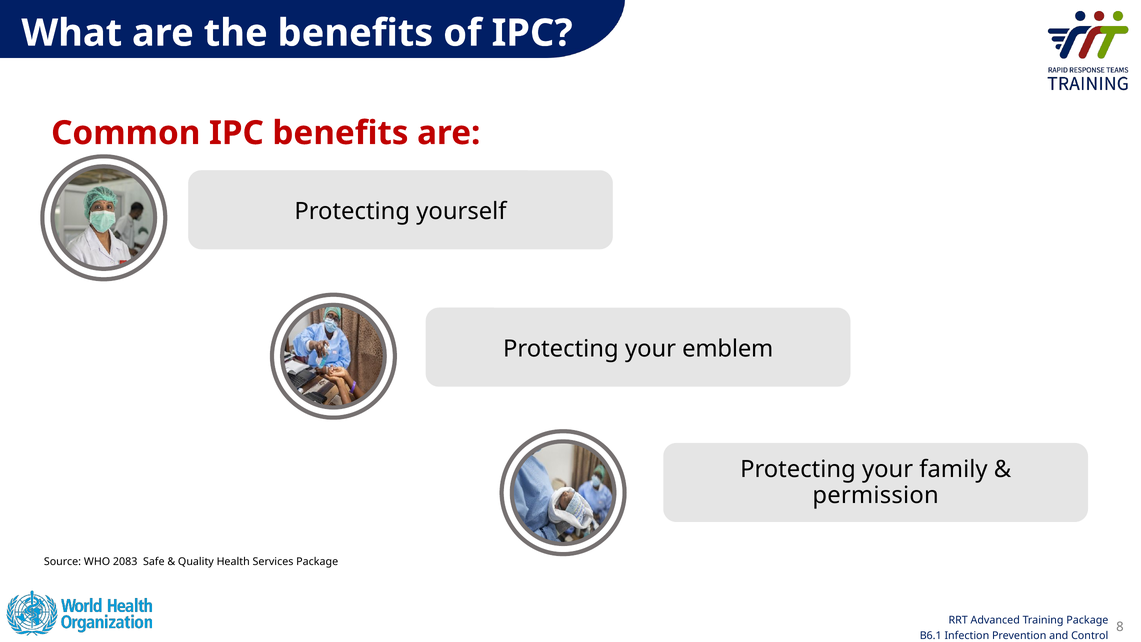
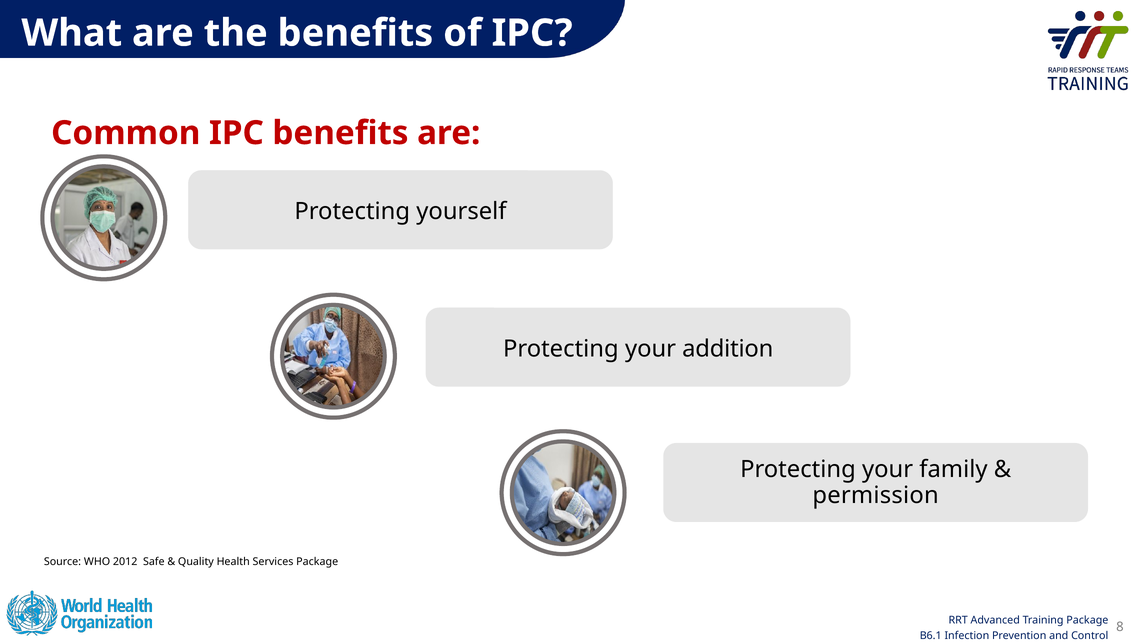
emblem: emblem -> addition
2083: 2083 -> 2012
